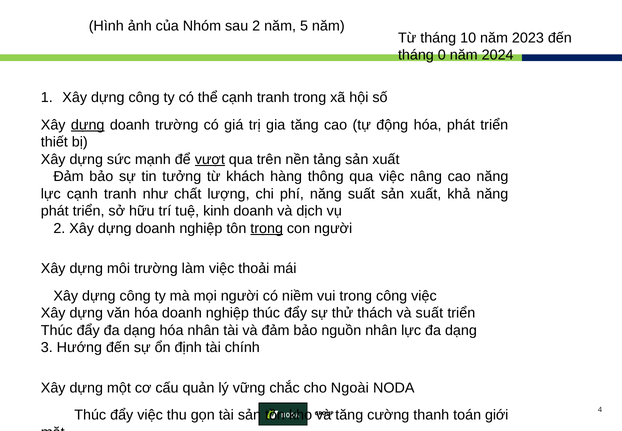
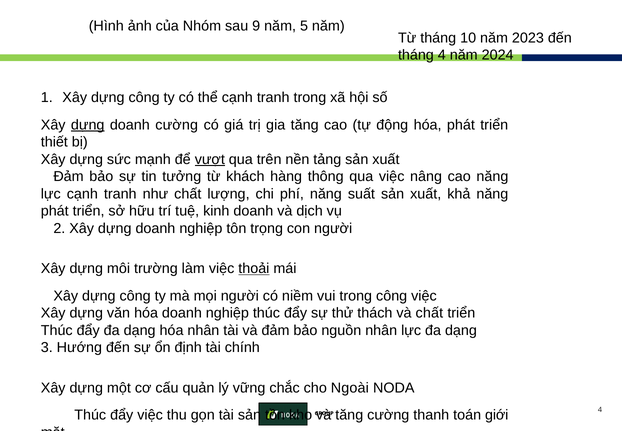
sau 2: 2 -> 9
tháng 0: 0 -> 4
doanh trường: trường -> cường
trọng underline: present -> none
thoải underline: none -> present
và suất: suất -> chất
